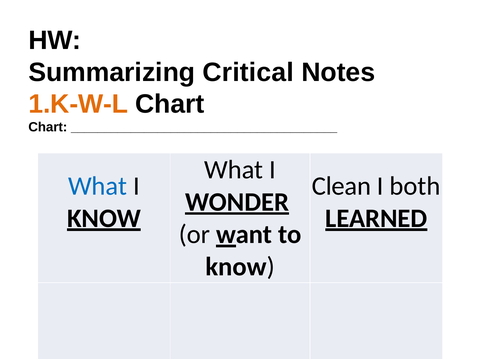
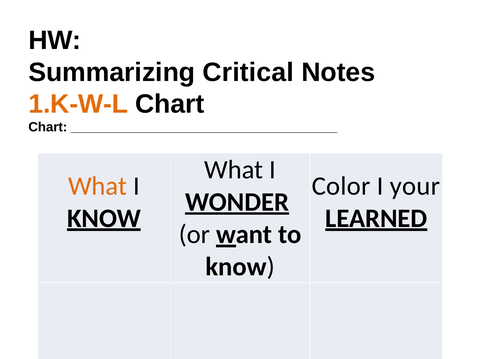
What at (98, 186) colour: blue -> orange
Clean: Clean -> Color
both: both -> your
